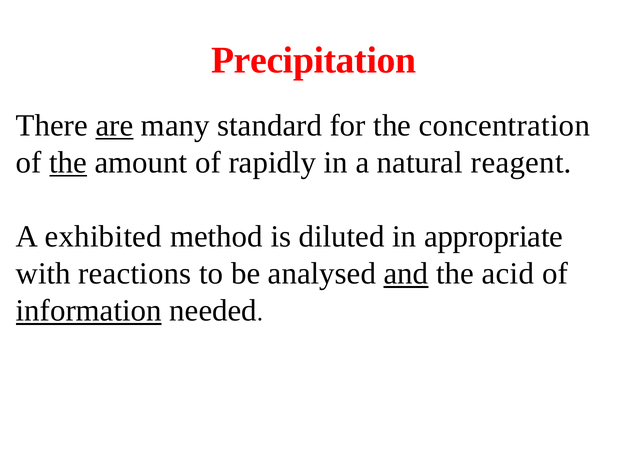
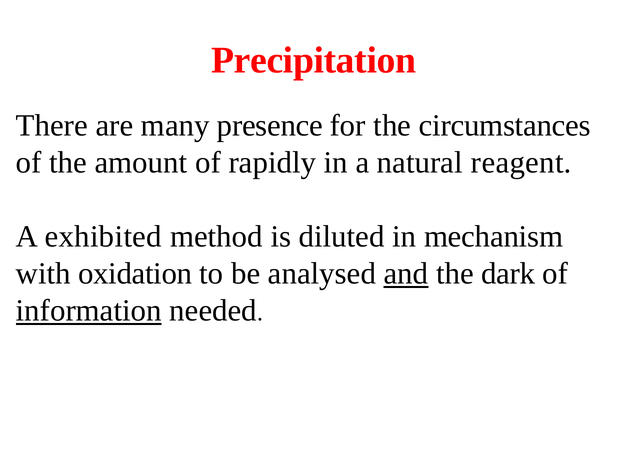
are underline: present -> none
standard: standard -> presence
concentration: concentration -> circumstances
the at (68, 163) underline: present -> none
appropriate: appropriate -> mechanism
reactions: reactions -> oxidation
acid: acid -> dark
